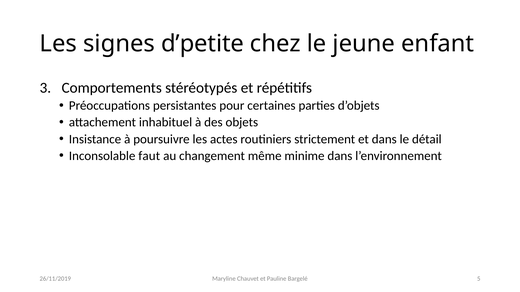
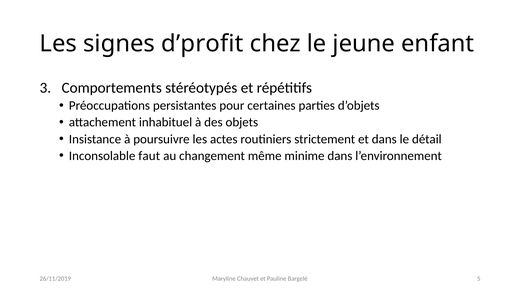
d’petite: d’petite -> d’profit
